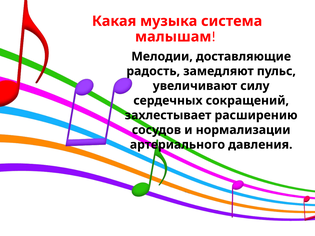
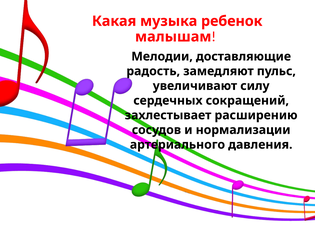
система: система -> ребенок
